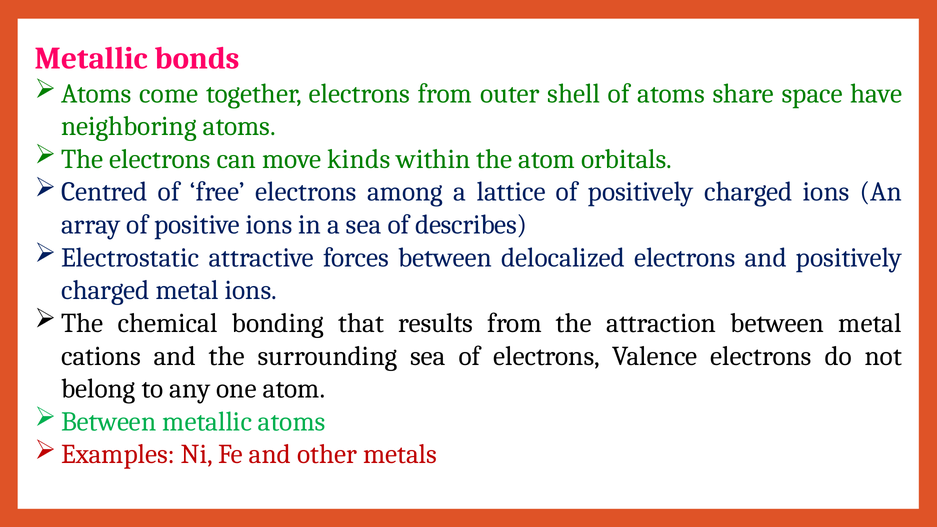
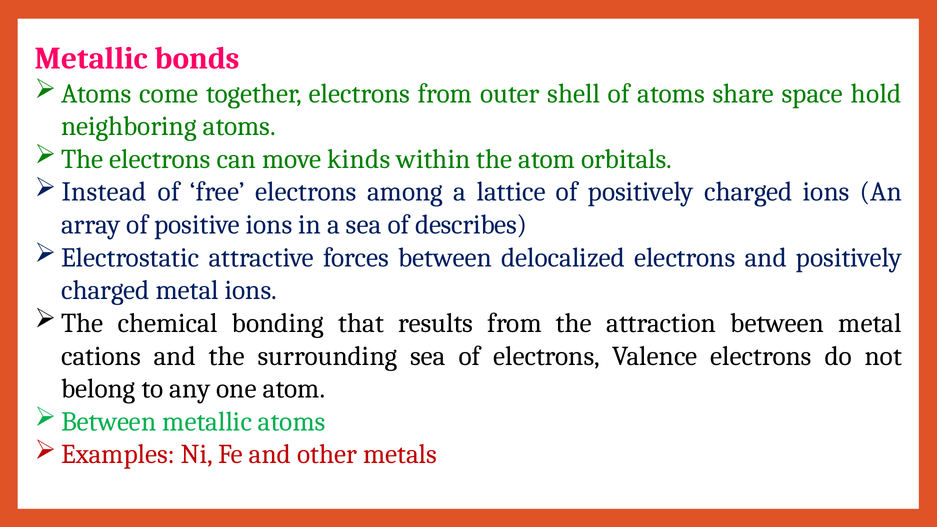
have: have -> hold
Centred: Centred -> Instead
